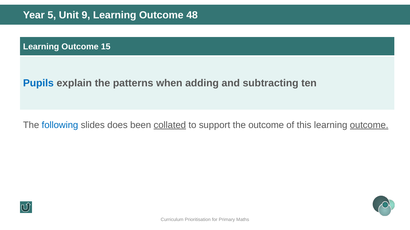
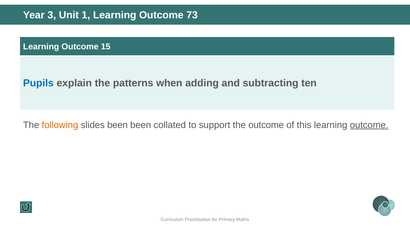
5: 5 -> 3
9: 9 -> 1
48: 48 -> 73
following colour: blue -> orange
slides does: does -> been
collated underline: present -> none
